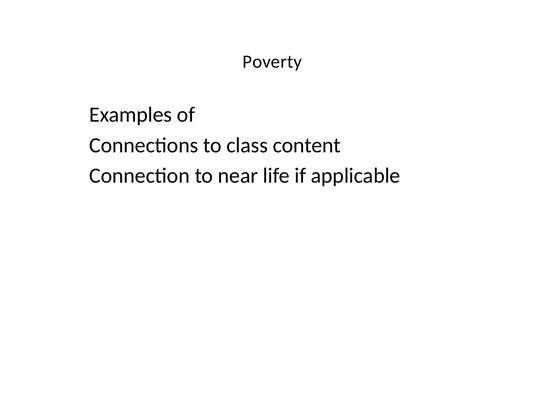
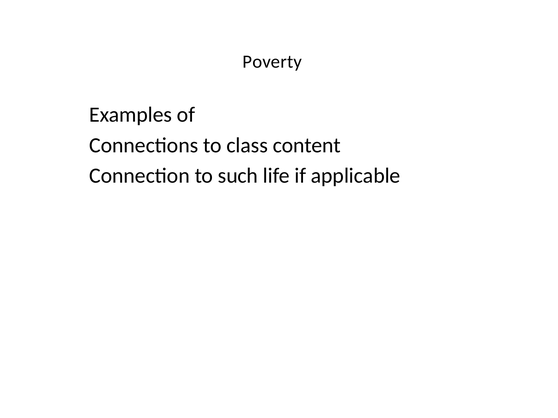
near: near -> such
